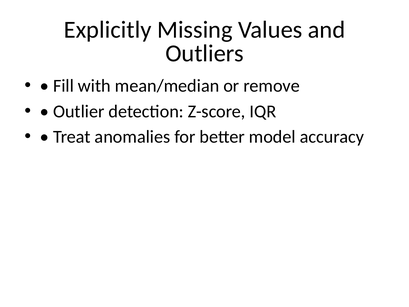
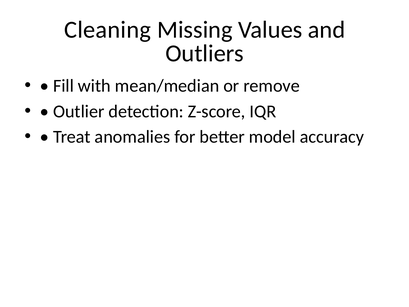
Explicitly: Explicitly -> Cleaning
